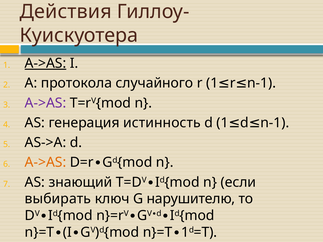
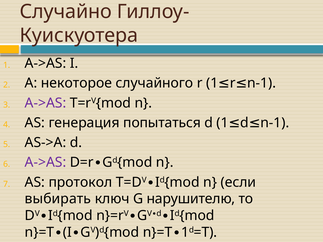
Действия: Действия -> Случайно
A->AS at (45, 63) underline: present -> none
протокола: протокола -> некоторое
истинность: истинность -> попытаться
A->AS at (45, 163) colour: orange -> purple
знающий: знающий -> протокол
